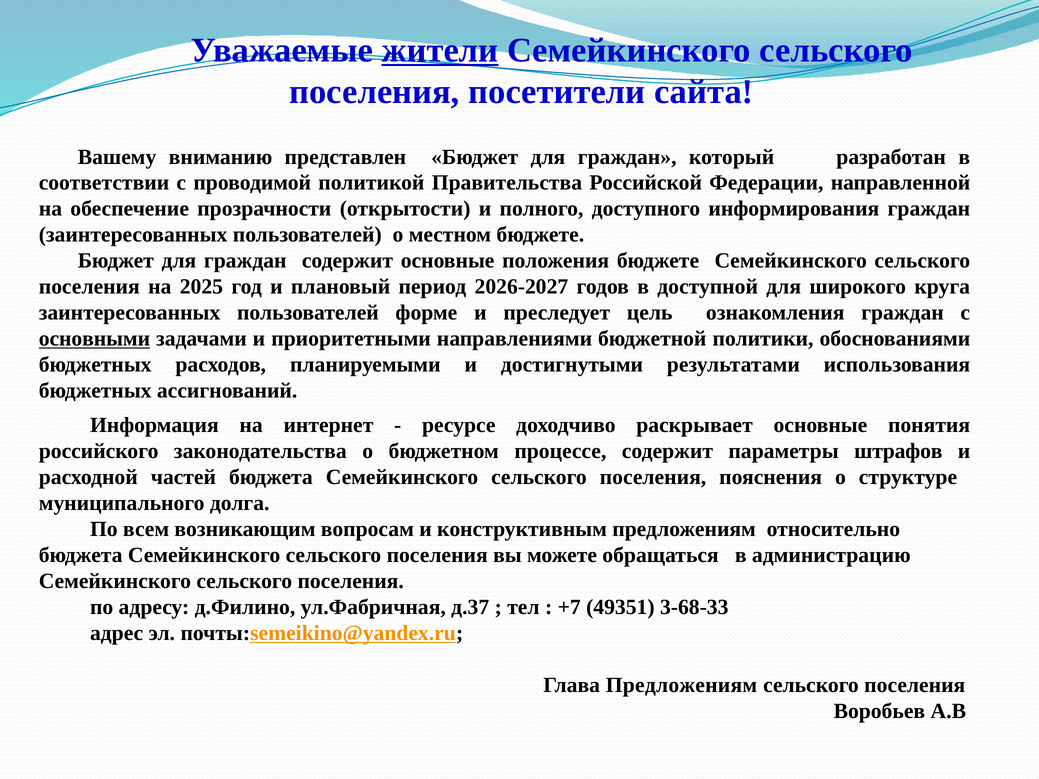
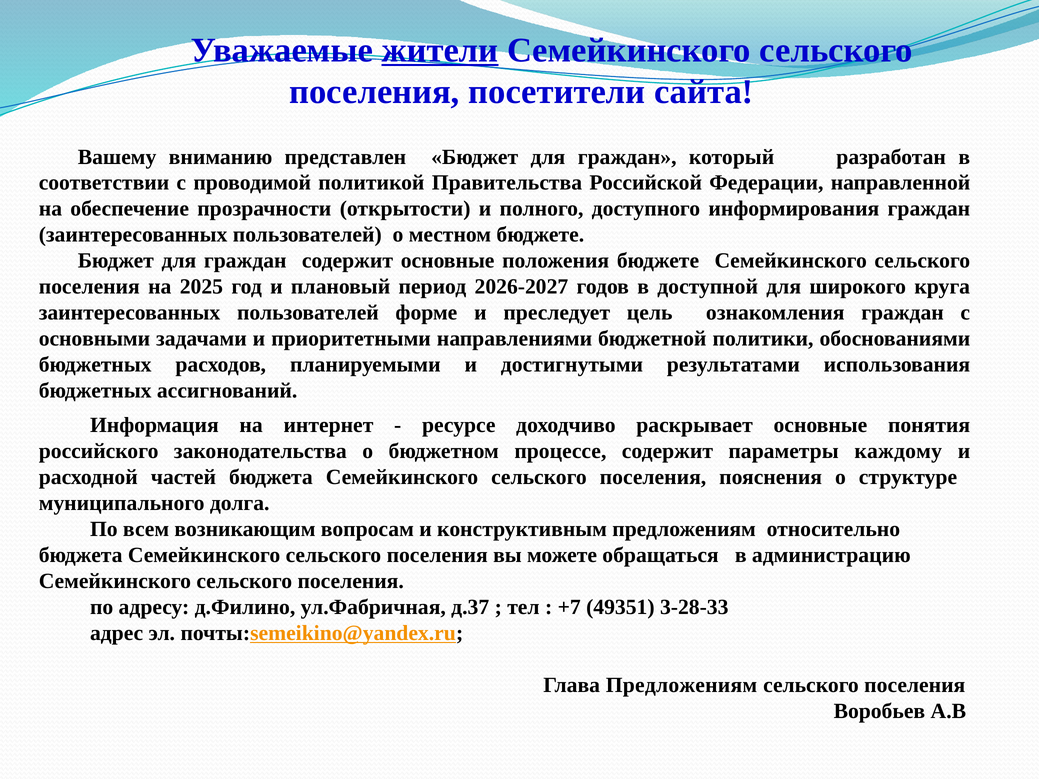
основными underline: present -> none
штрафов: штрафов -> каждому
3-68-33: 3-68-33 -> 3-28-33
